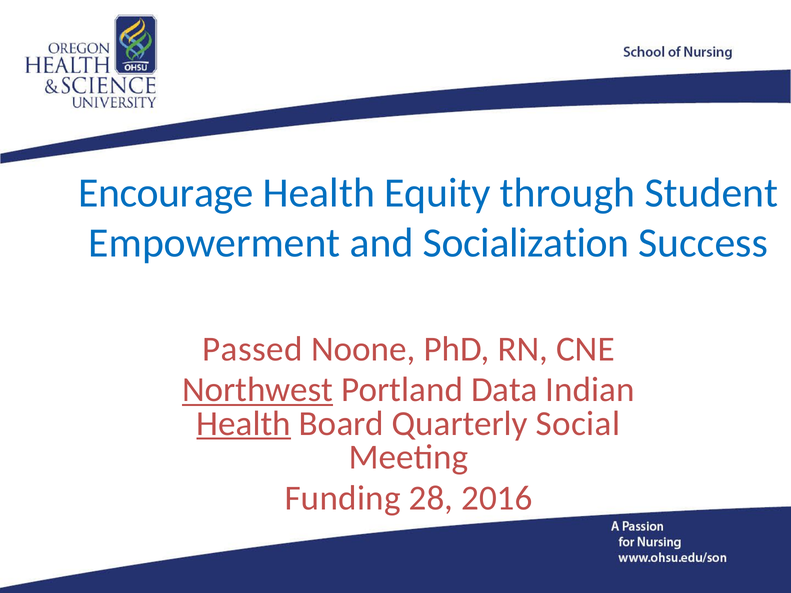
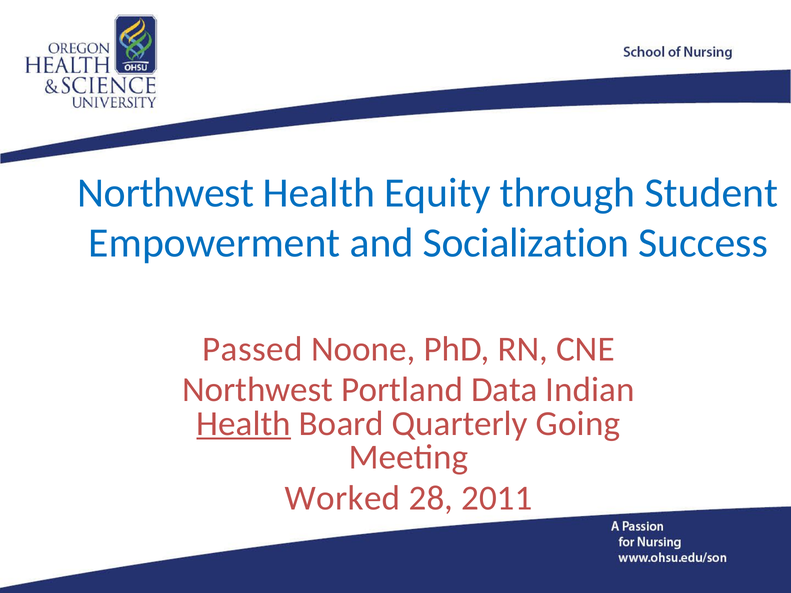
Encourage at (166, 193): Encourage -> Northwest
Northwest at (258, 390) underline: present -> none
Social: Social -> Going
Funding: Funding -> Worked
2016: 2016 -> 2011
